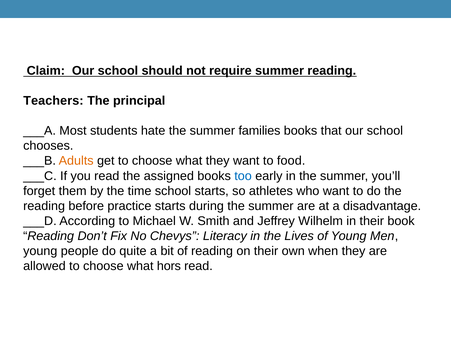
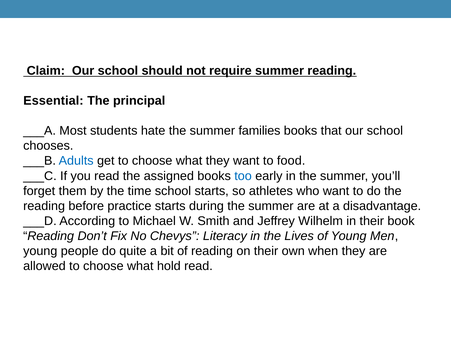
Teachers: Teachers -> Essential
Adults colour: orange -> blue
hors: hors -> hold
